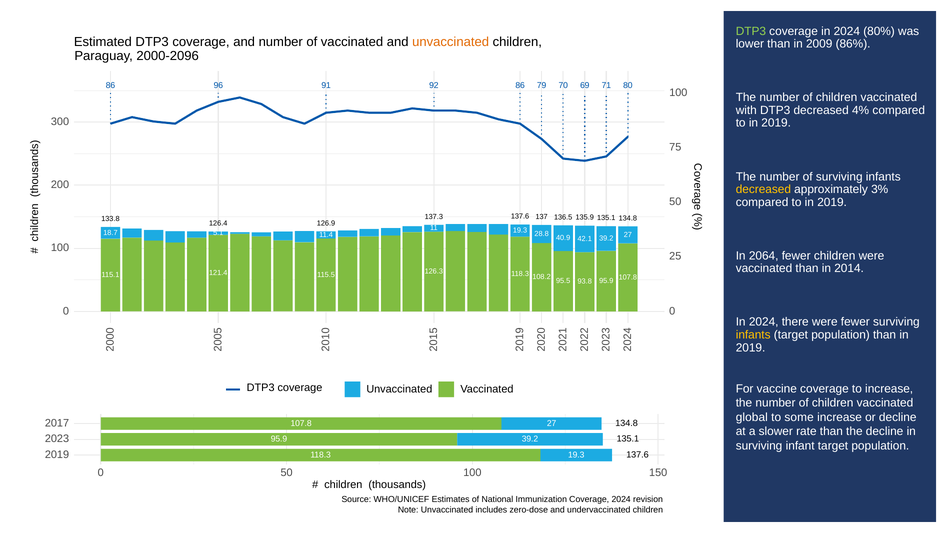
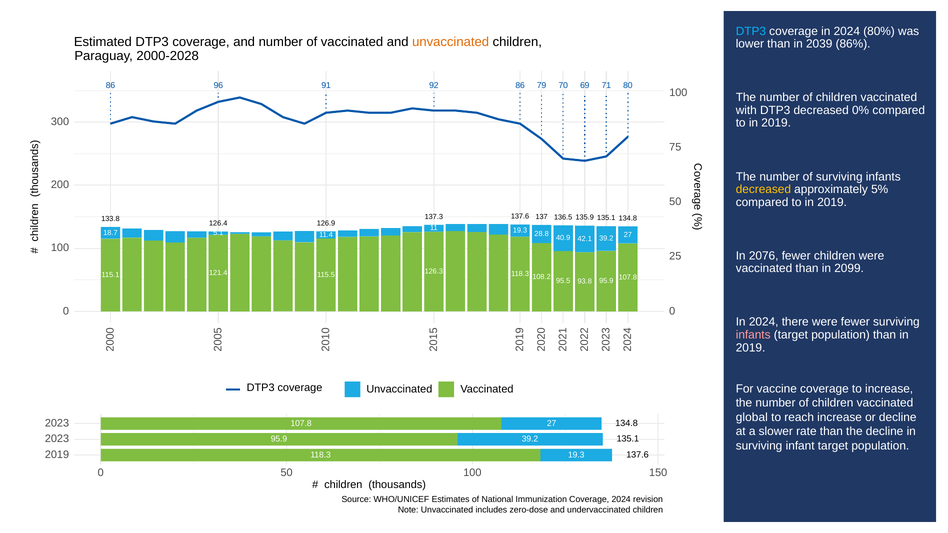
DTP3 at (751, 31) colour: light green -> light blue
2009: 2009 -> 2039
2000-2096: 2000-2096 -> 2000-2028
4%: 4% -> 0%
3%: 3% -> 5%
2064: 2064 -> 2076
2014: 2014 -> 2099
infants at (753, 335) colour: yellow -> pink
some: some -> reach
2017 at (57, 423): 2017 -> 2023
